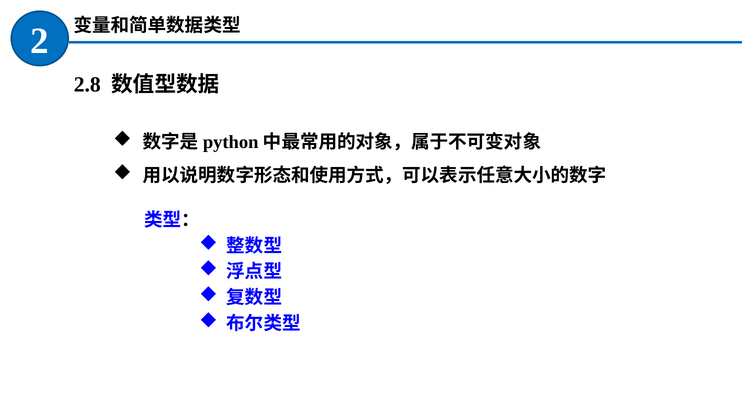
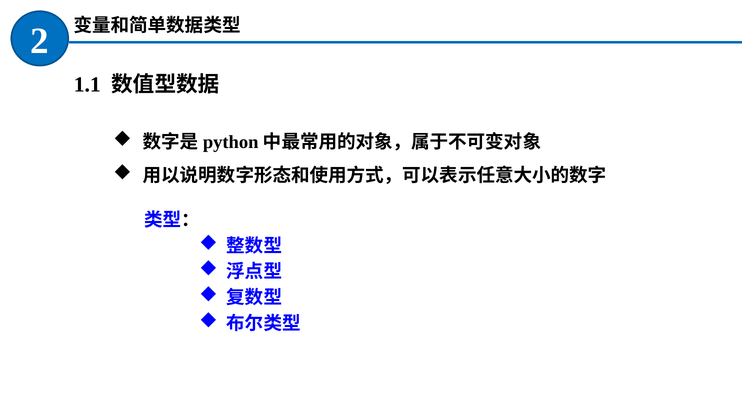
2.8: 2.8 -> 1.1
